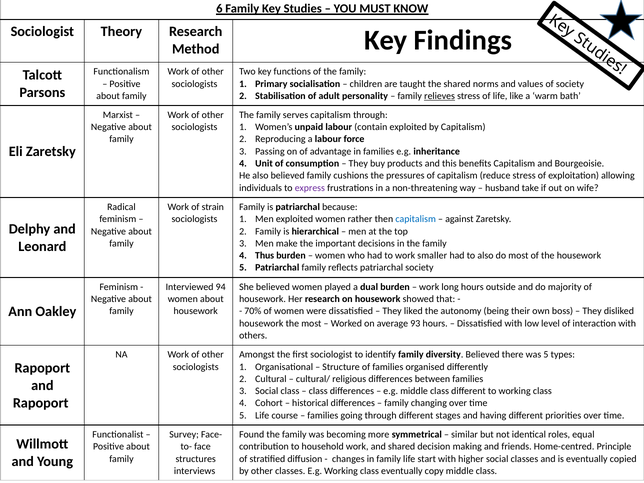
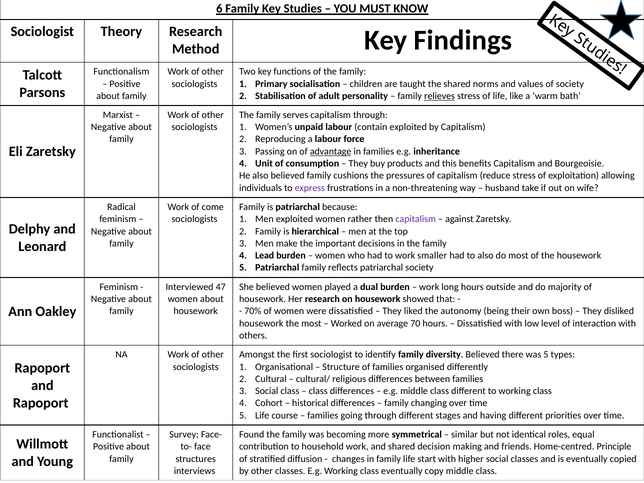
advantage underline: none -> present
strain: strain -> come
capitalism at (416, 219) colour: blue -> purple
Thus: Thus -> Lead
94: 94 -> 47
93: 93 -> 70
